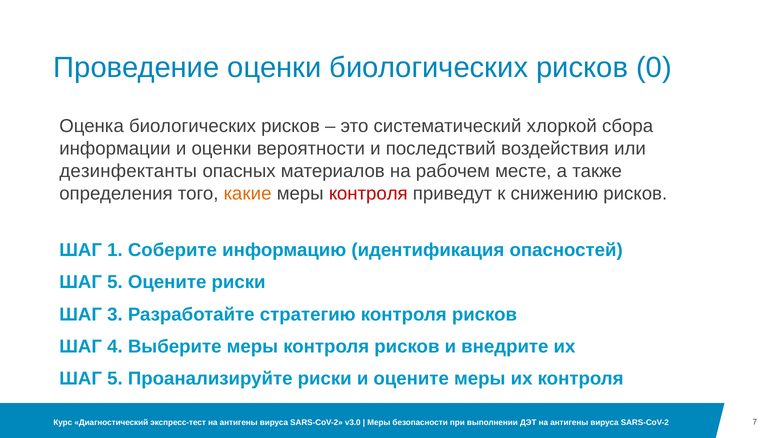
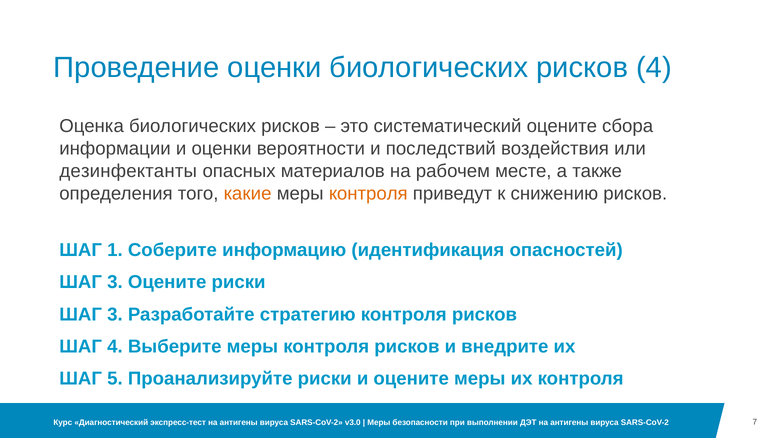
рисков 0: 0 -> 4
систематический хлоркой: хлоркой -> оцените
контроля at (368, 193) colour: red -> orange
5 at (115, 282): 5 -> 3
